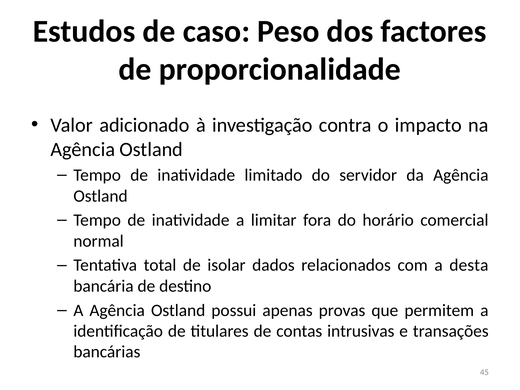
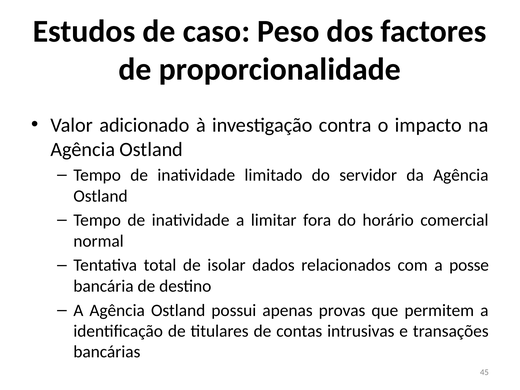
desta: desta -> posse
